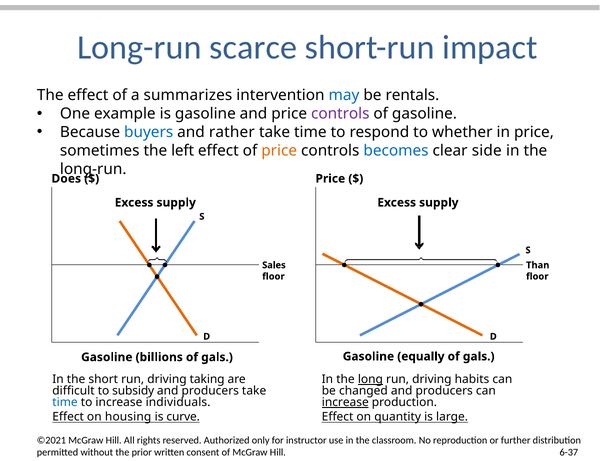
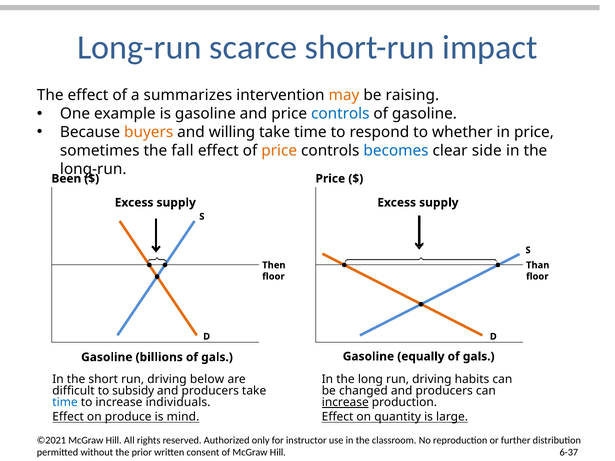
may colour: blue -> orange
rentals: rentals -> raising
controls at (340, 114) colour: purple -> blue
buyers colour: blue -> orange
rather: rather -> willing
left: left -> fall
Does: Does -> Been
Sales: Sales -> Then
taking: taking -> below
long underline: present -> none
housing: housing -> produce
curve: curve -> mind
